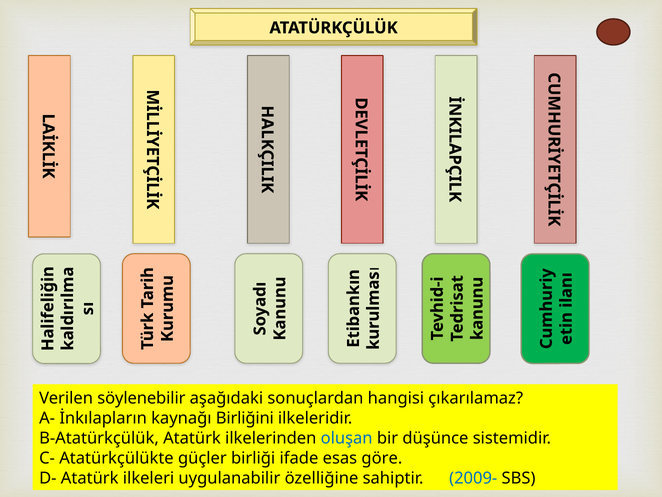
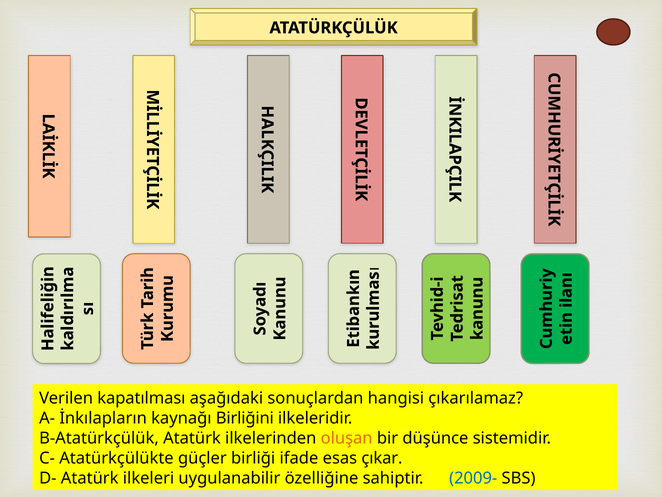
söylenebilir: söylenebilir -> kapatılması
oluşan colour: blue -> orange
göre: göre -> çıkar
